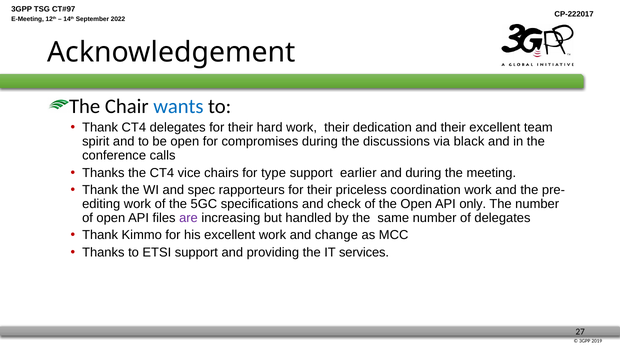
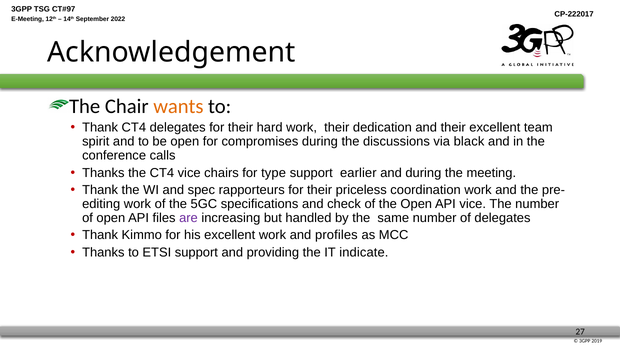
wants colour: blue -> orange
API only: only -> vice
change: change -> profiles
services: services -> indicate
